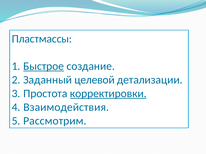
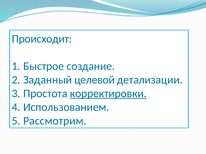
Пластмассы: Пластмассы -> Происходит
Быстрое underline: present -> none
Взаимодействия: Взаимодействия -> Использованием
